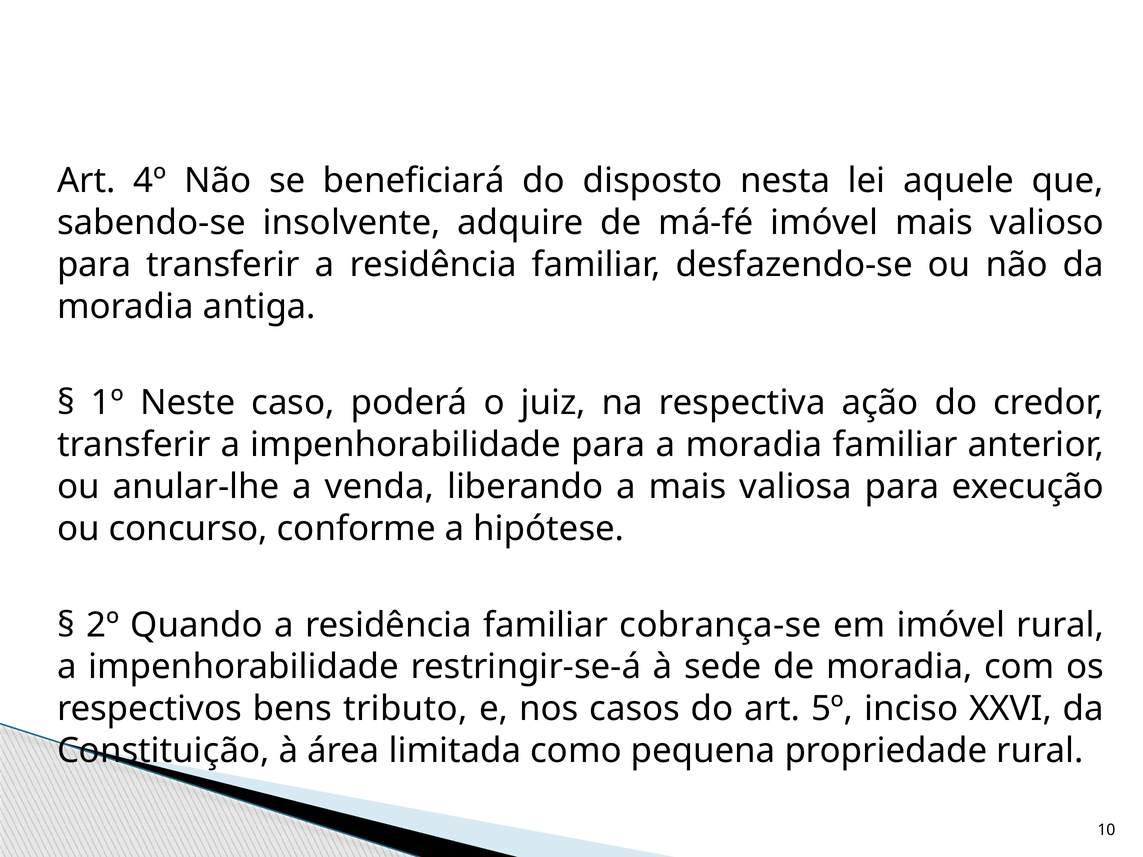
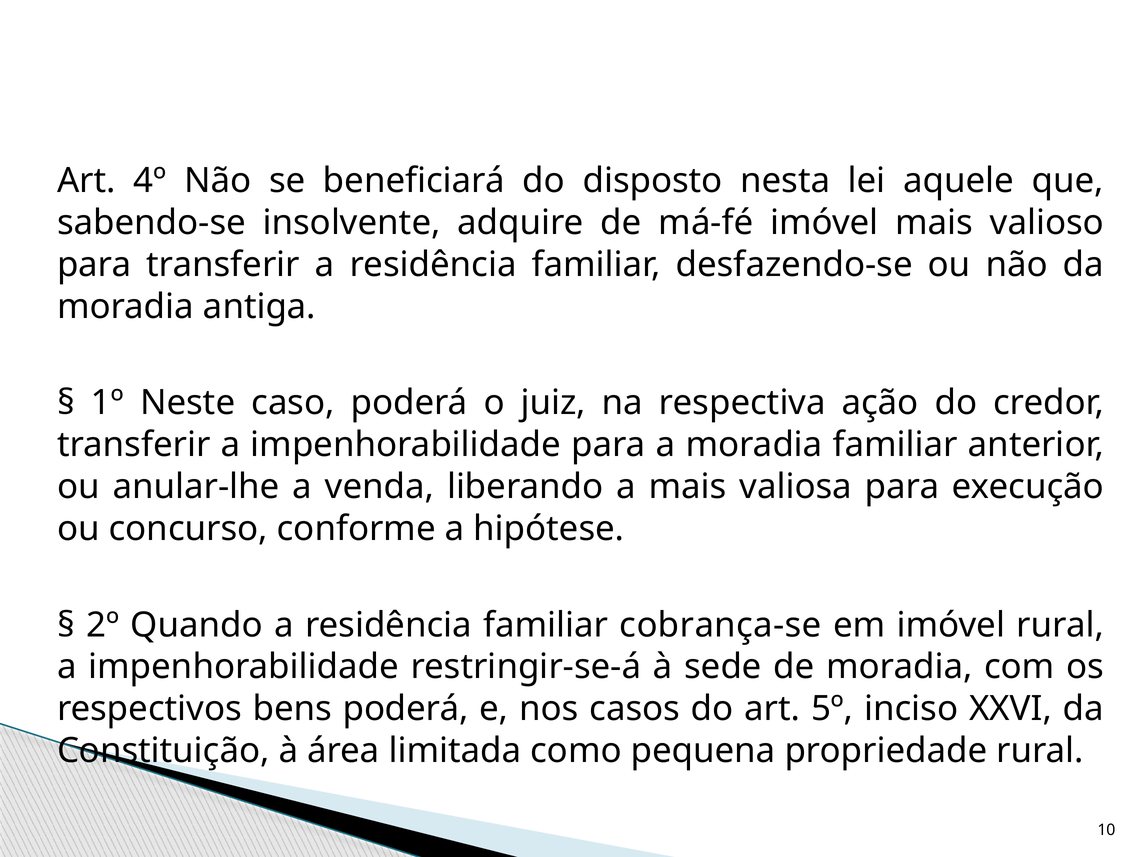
bens tributo: tributo -> poderá
